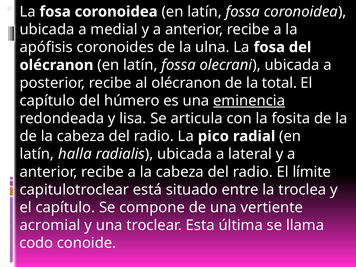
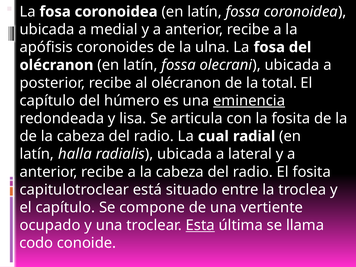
pico: pico -> cual
El límite: límite -> fosita
acromial: acromial -> ocupado
Esta underline: none -> present
